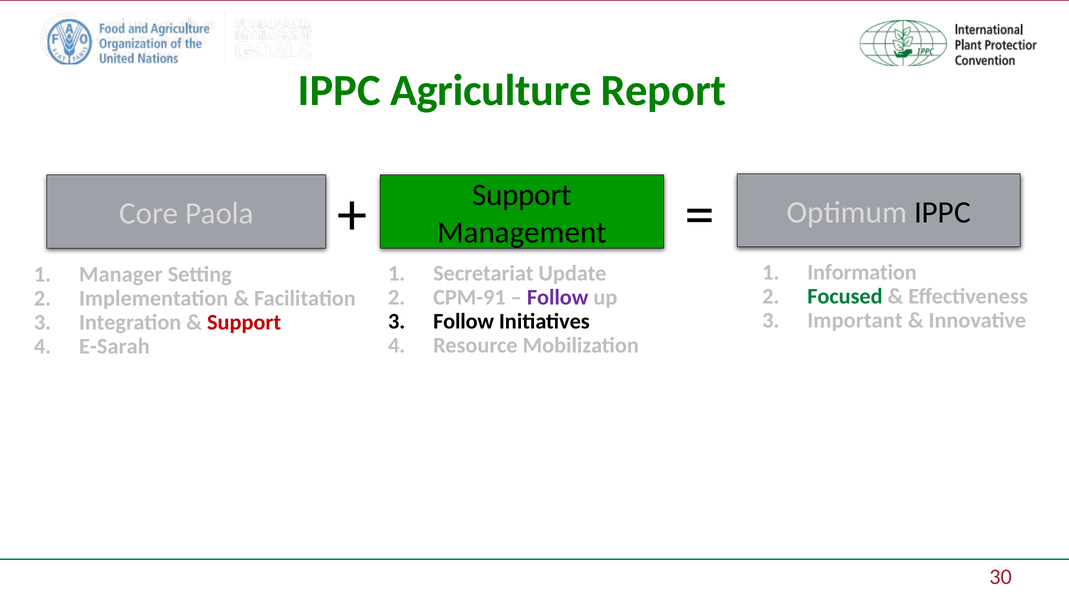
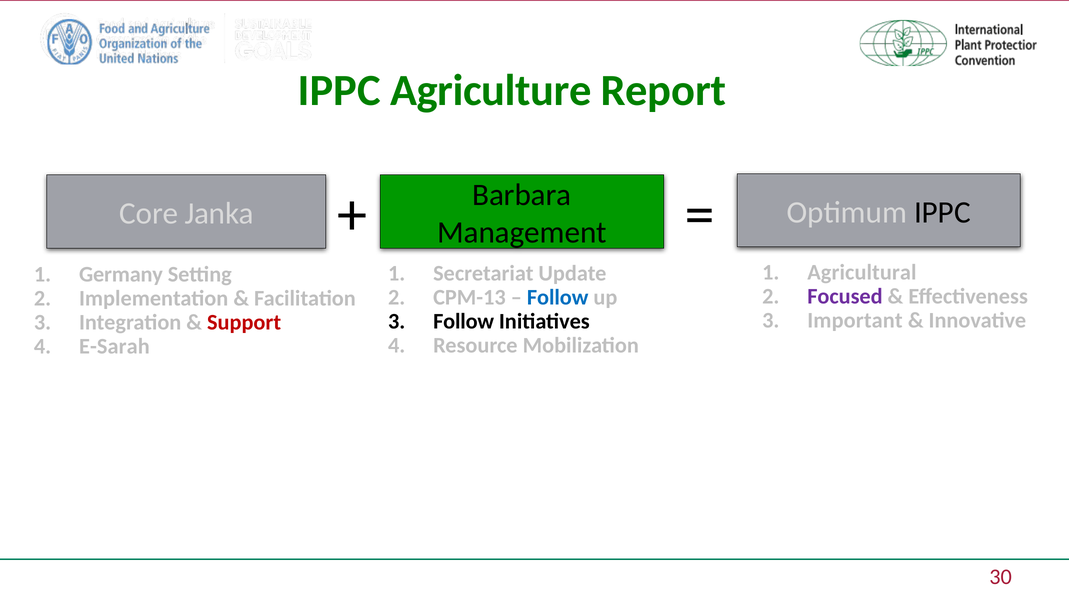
Support at (522, 195): Support -> Barbara
Paola: Paola -> Janka
Information: Information -> Agricultural
Manager: Manager -> Germany
Focused colour: green -> purple
CPM-91: CPM-91 -> CPM-13
Follow at (558, 298) colour: purple -> blue
